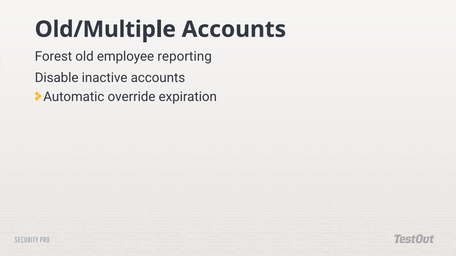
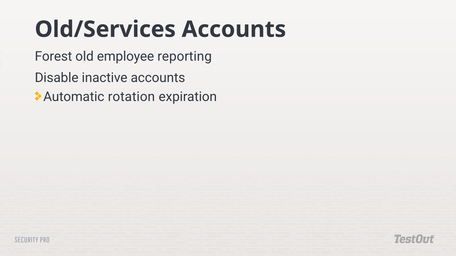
Old/Multiple: Old/Multiple -> Old/Services
override: override -> rotation
